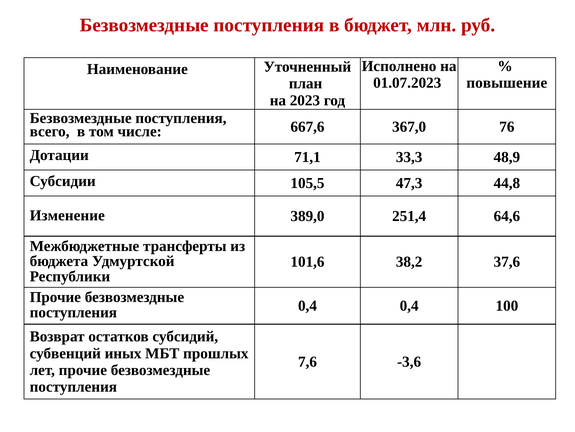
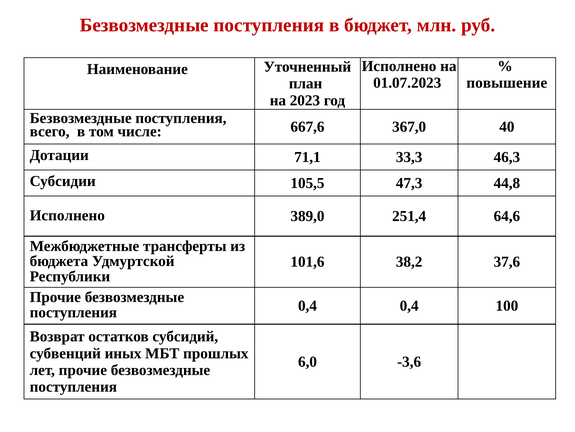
76: 76 -> 40
48,9: 48,9 -> 46,3
Изменение at (67, 215): Изменение -> Исполнено
7,6: 7,6 -> 6,0
